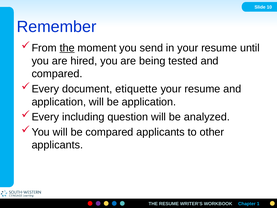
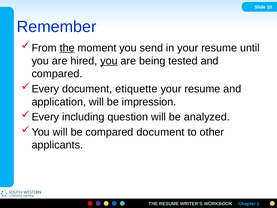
you at (109, 61) underline: none -> present
be application: application -> impression
compared applicants: applicants -> document
